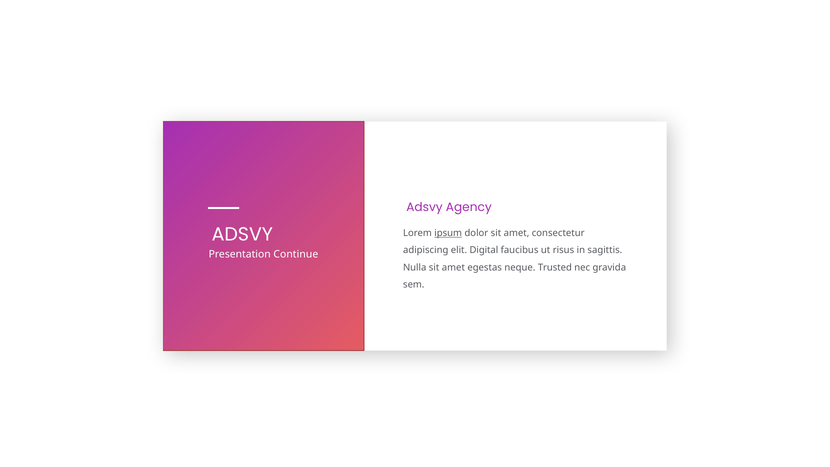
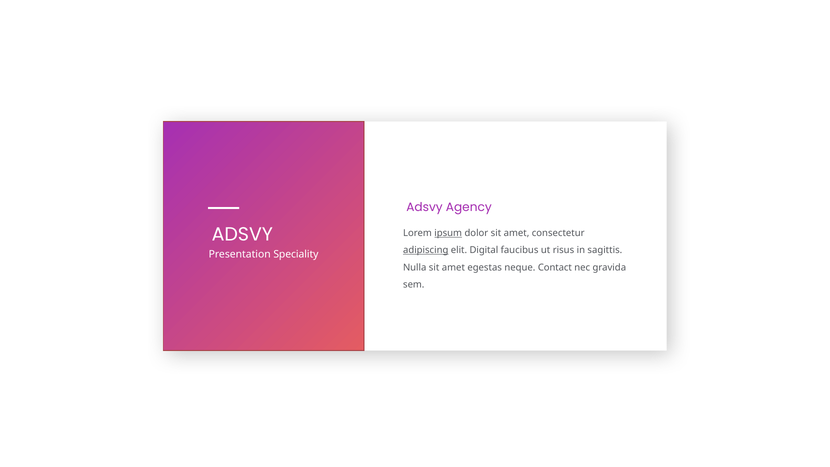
adipiscing underline: none -> present
Continue: Continue -> Speciality
Trusted: Trusted -> Contact
